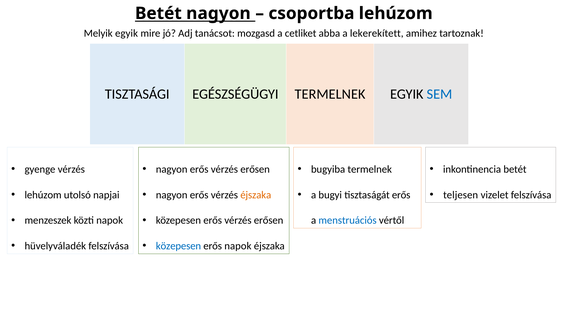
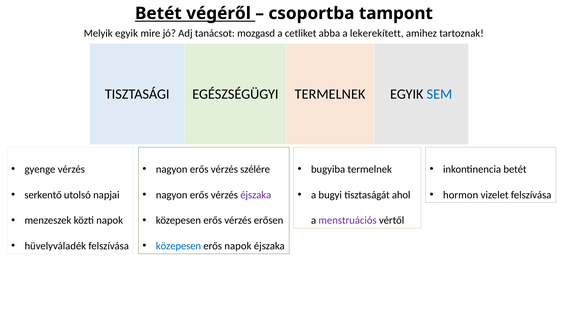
Betét nagyon: nagyon -> végéről
csoportba lehúzom: lehúzom -> tampont
nagyon erős vérzés erősen: erősen -> szélére
lehúzom at (43, 195): lehúzom -> serkentő
éjszaka at (256, 195) colour: orange -> purple
tisztaságát erős: erős -> ahol
teljesen: teljesen -> hormon
menstruációs colour: blue -> purple
